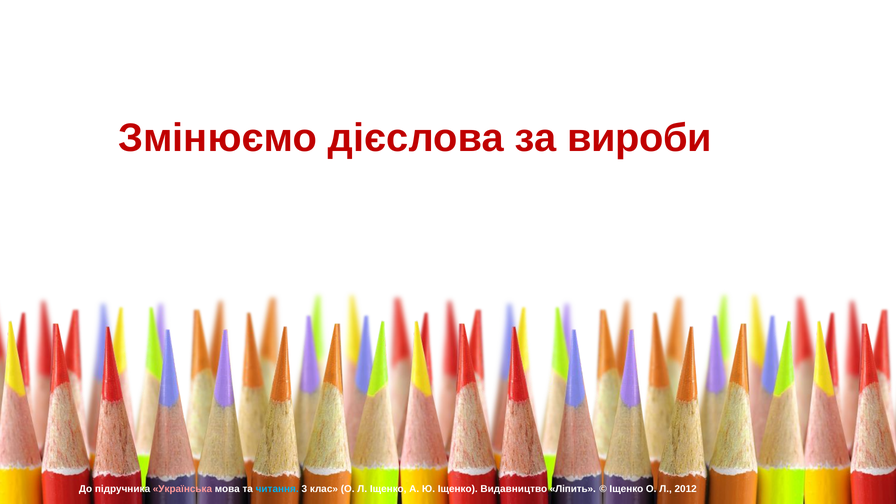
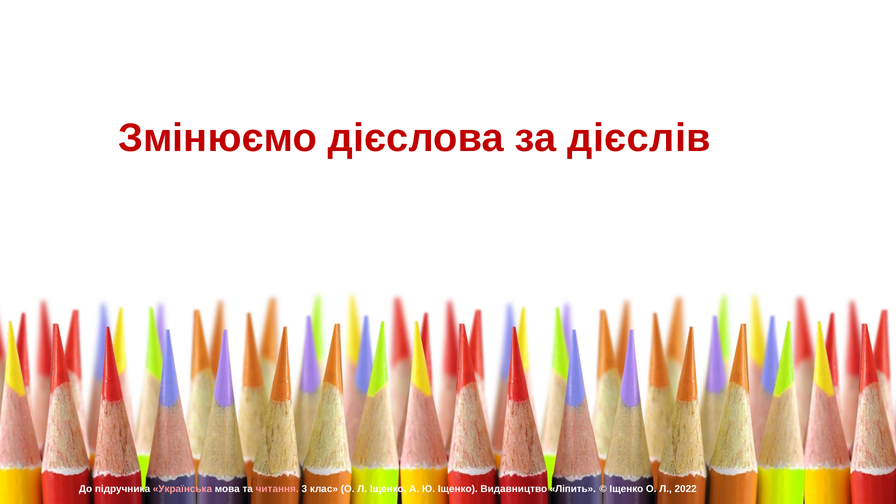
вироби: вироби -> дієслів
читання colour: light blue -> pink
2012: 2012 -> 2022
